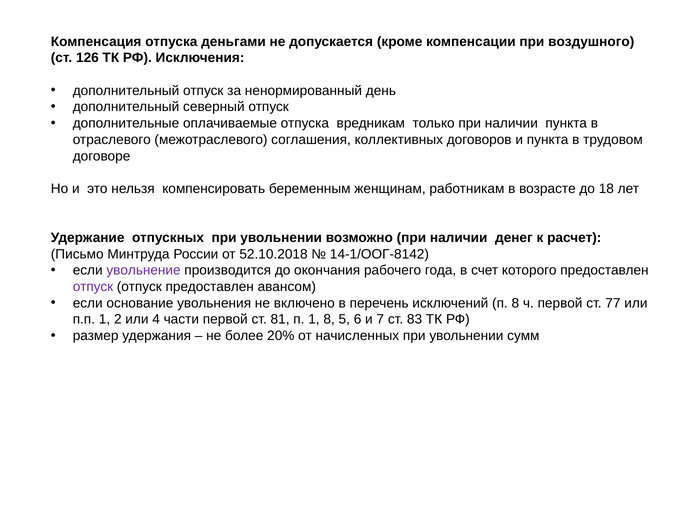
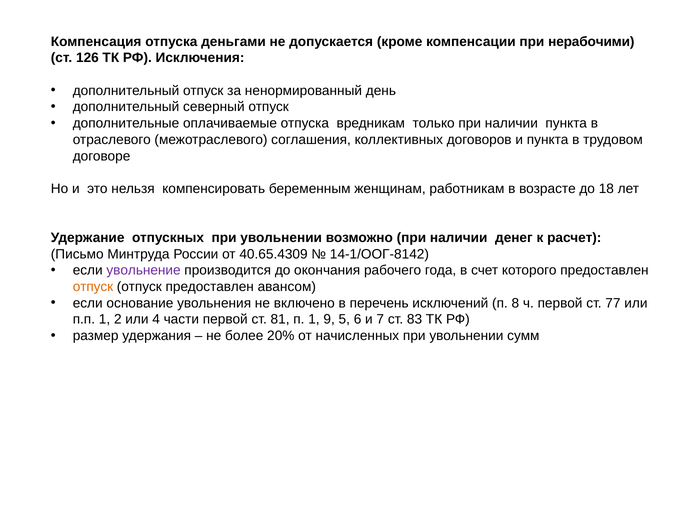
воздушного: воздушного -> нерабочими
52.10.2018: 52.10.2018 -> 40.65.4309
отпуск at (93, 287) colour: purple -> orange
1 8: 8 -> 9
